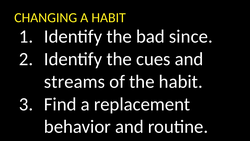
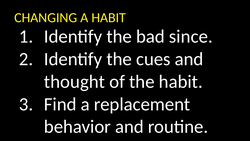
streams: streams -> thought
